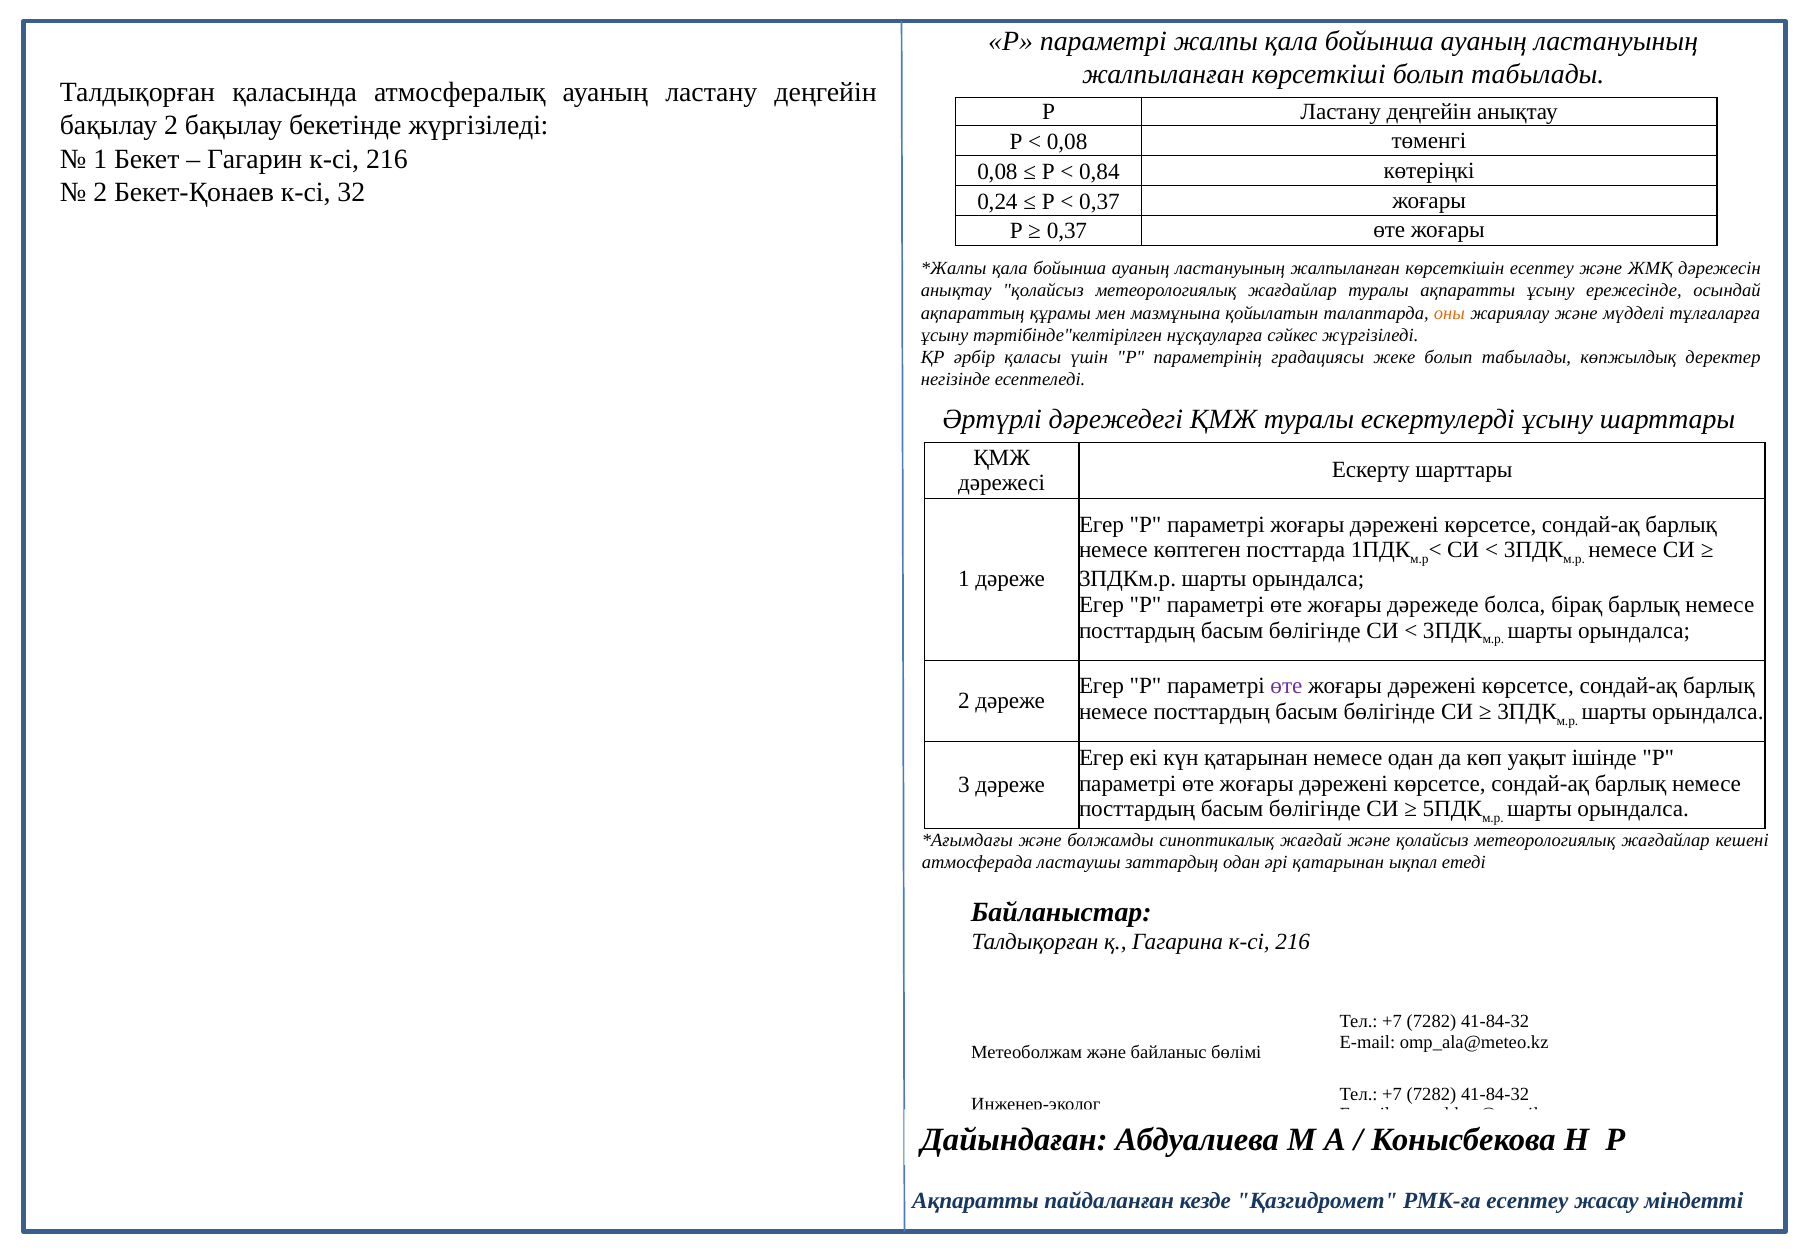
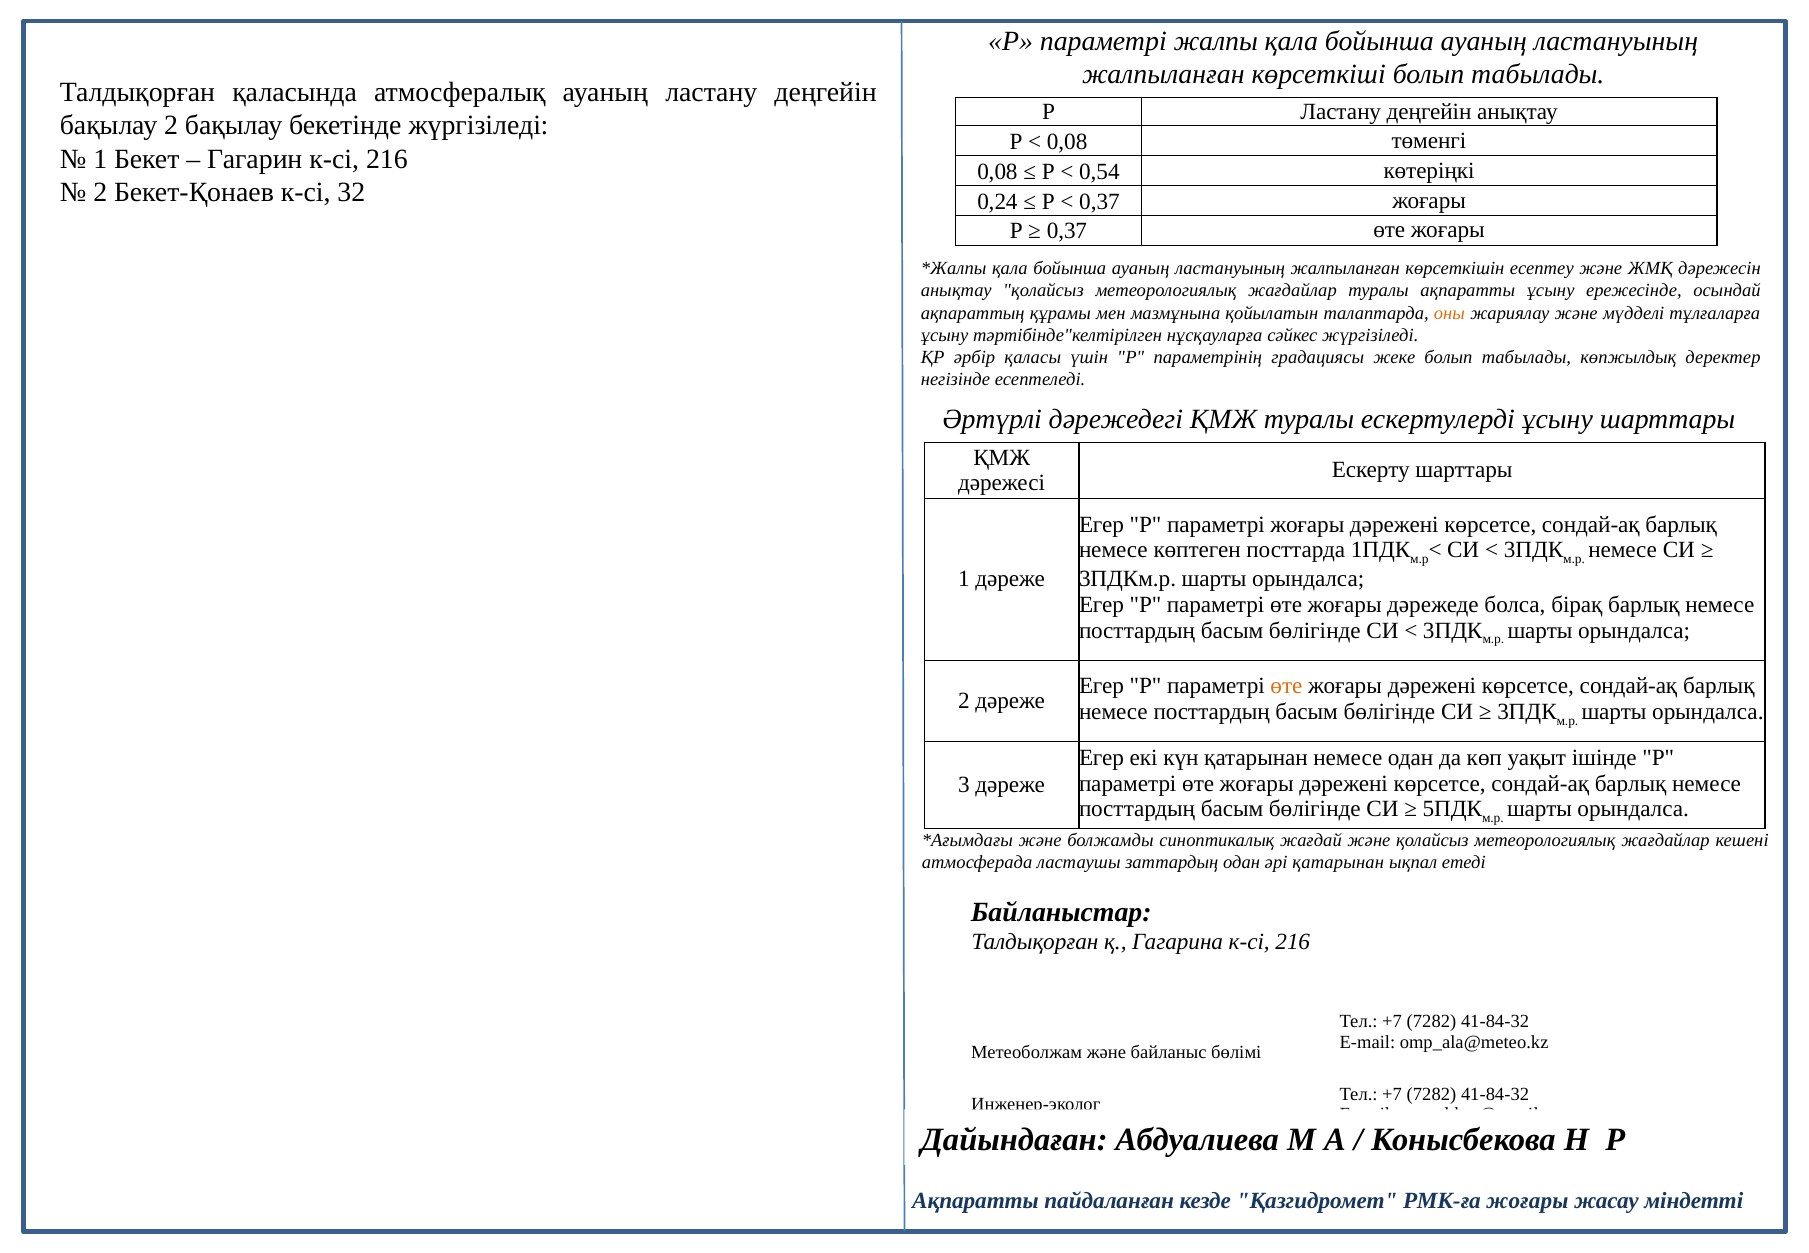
0,84: 0,84 -> 0,54
өте at (1286, 686) colour: purple -> orange
РМК-ға есептеу: есептеу -> жоғары
